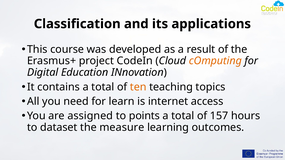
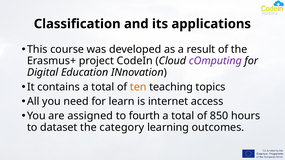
cOmputing colour: orange -> purple
points: points -> fourth
157: 157 -> 850
measure: measure -> category
